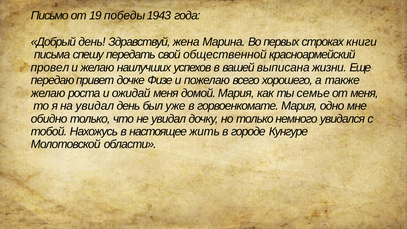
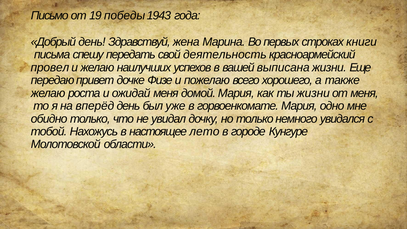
общественной: общественной -> деятельность
ты семье: семье -> жизни
на увидал: увидал -> вперёд
жить: жить -> лето
